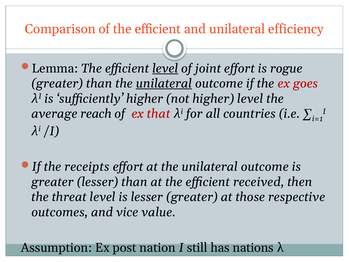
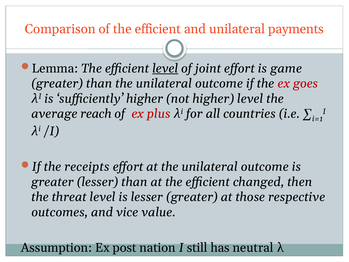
efficiency: efficiency -> payments
rogue: rogue -> game
unilateral at (164, 83) underline: present -> none
that: that -> plus
received: received -> changed
nations: nations -> neutral
